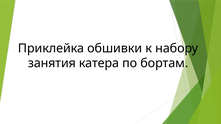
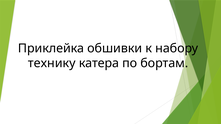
занятия: занятия -> технику
